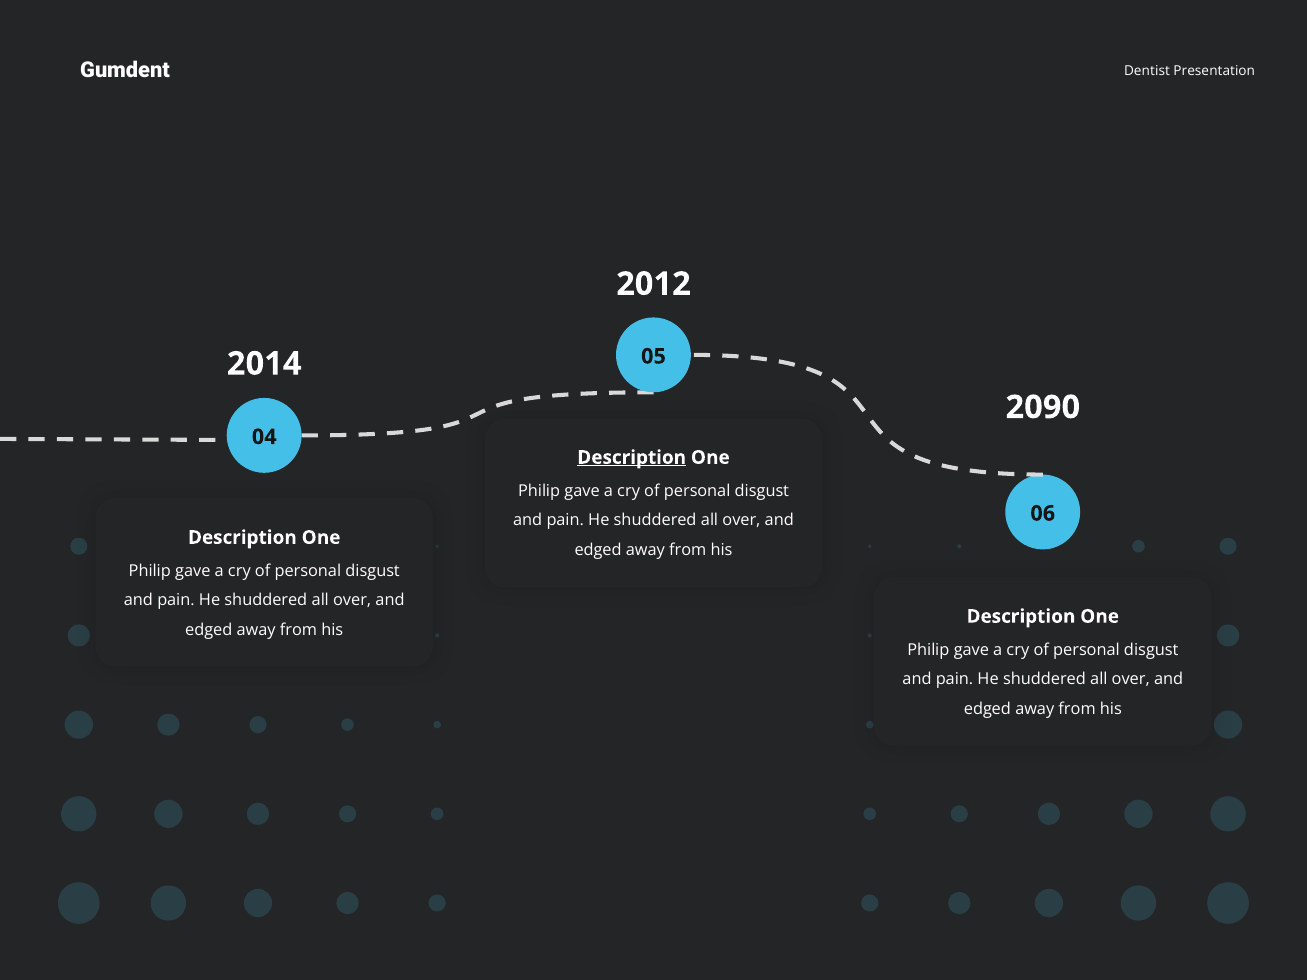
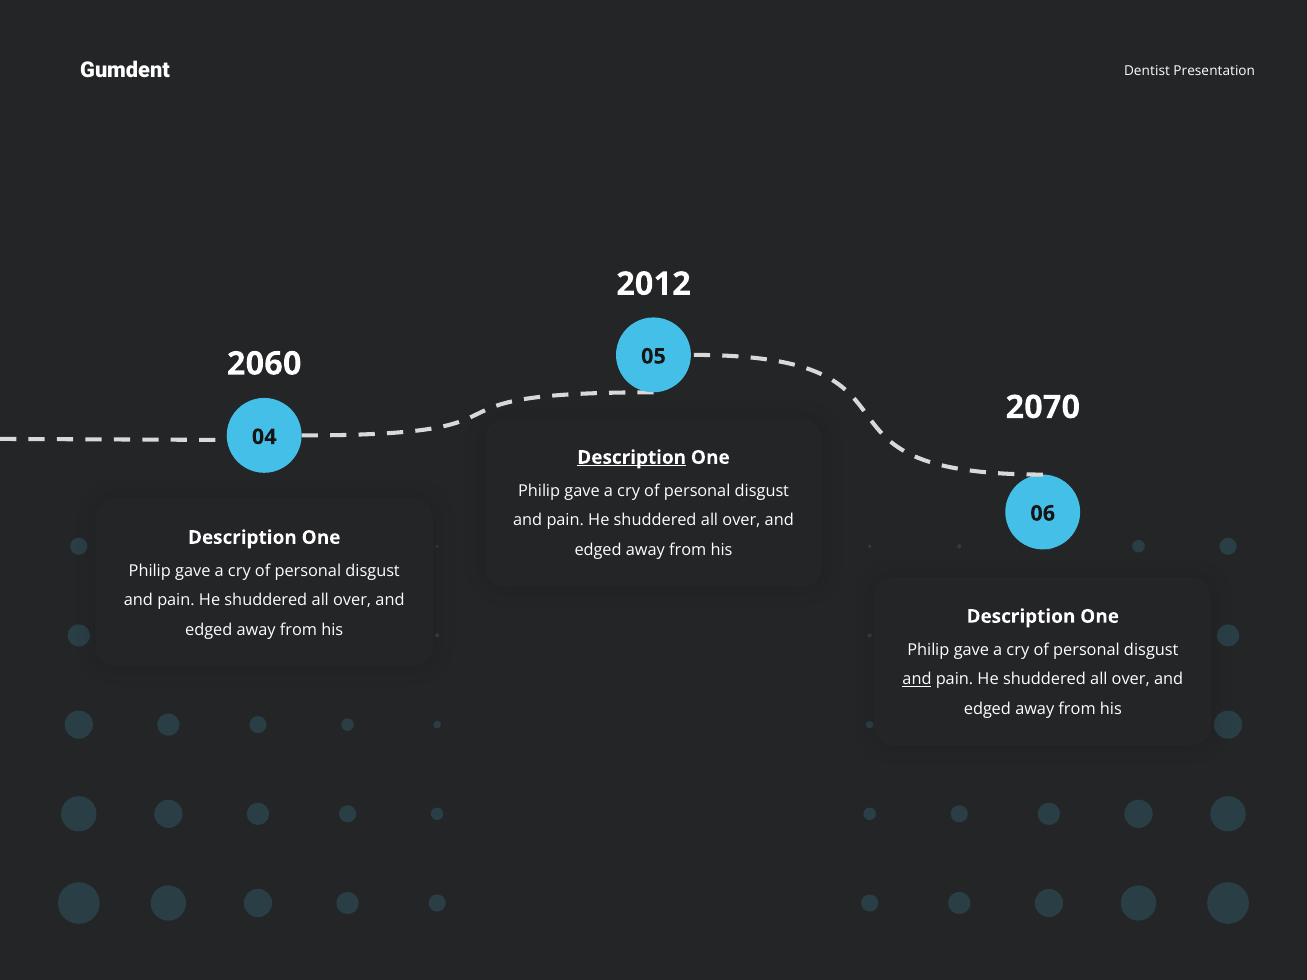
2014: 2014 -> 2060
2090: 2090 -> 2070
and at (917, 679) underline: none -> present
